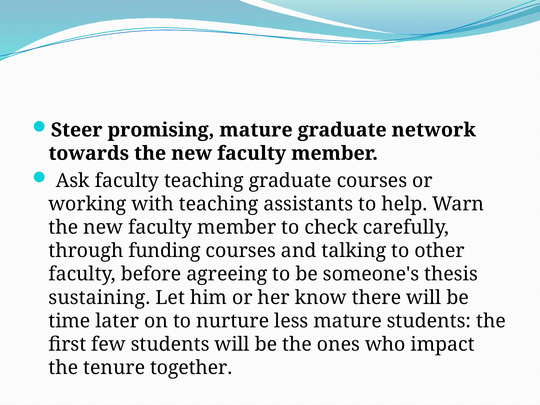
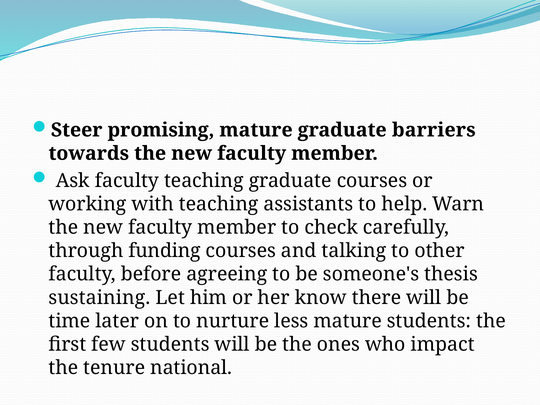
network: network -> barriers
together: together -> national
